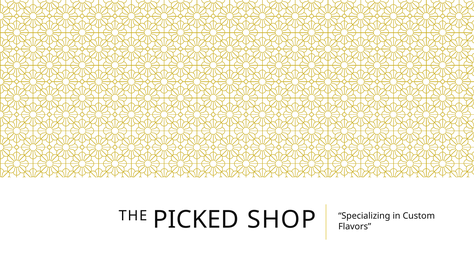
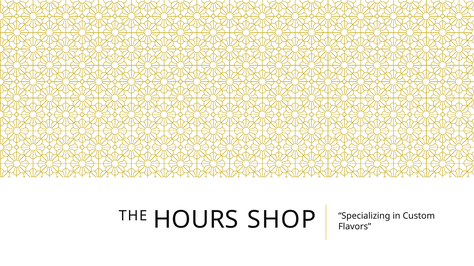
PICKED: PICKED -> HOURS
